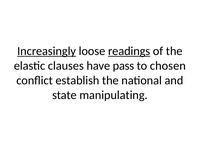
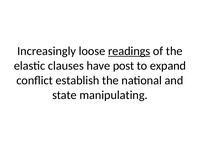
Increasingly underline: present -> none
pass: pass -> post
chosen: chosen -> expand
